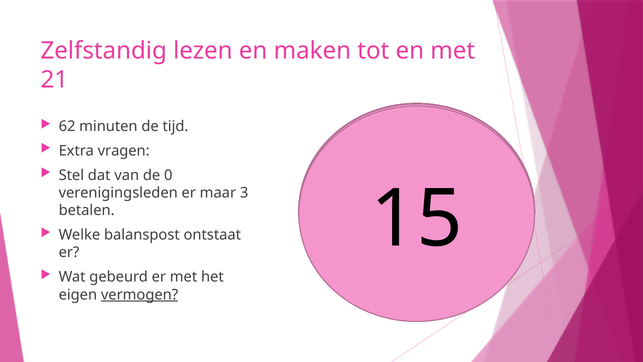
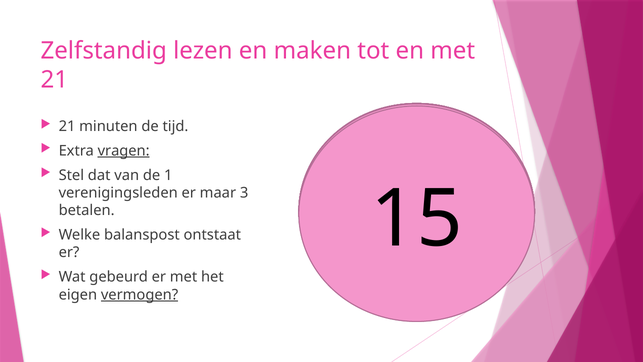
62 at (67, 126): 62 -> 21
vragen underline: none -> present
0: 0 -> 1
